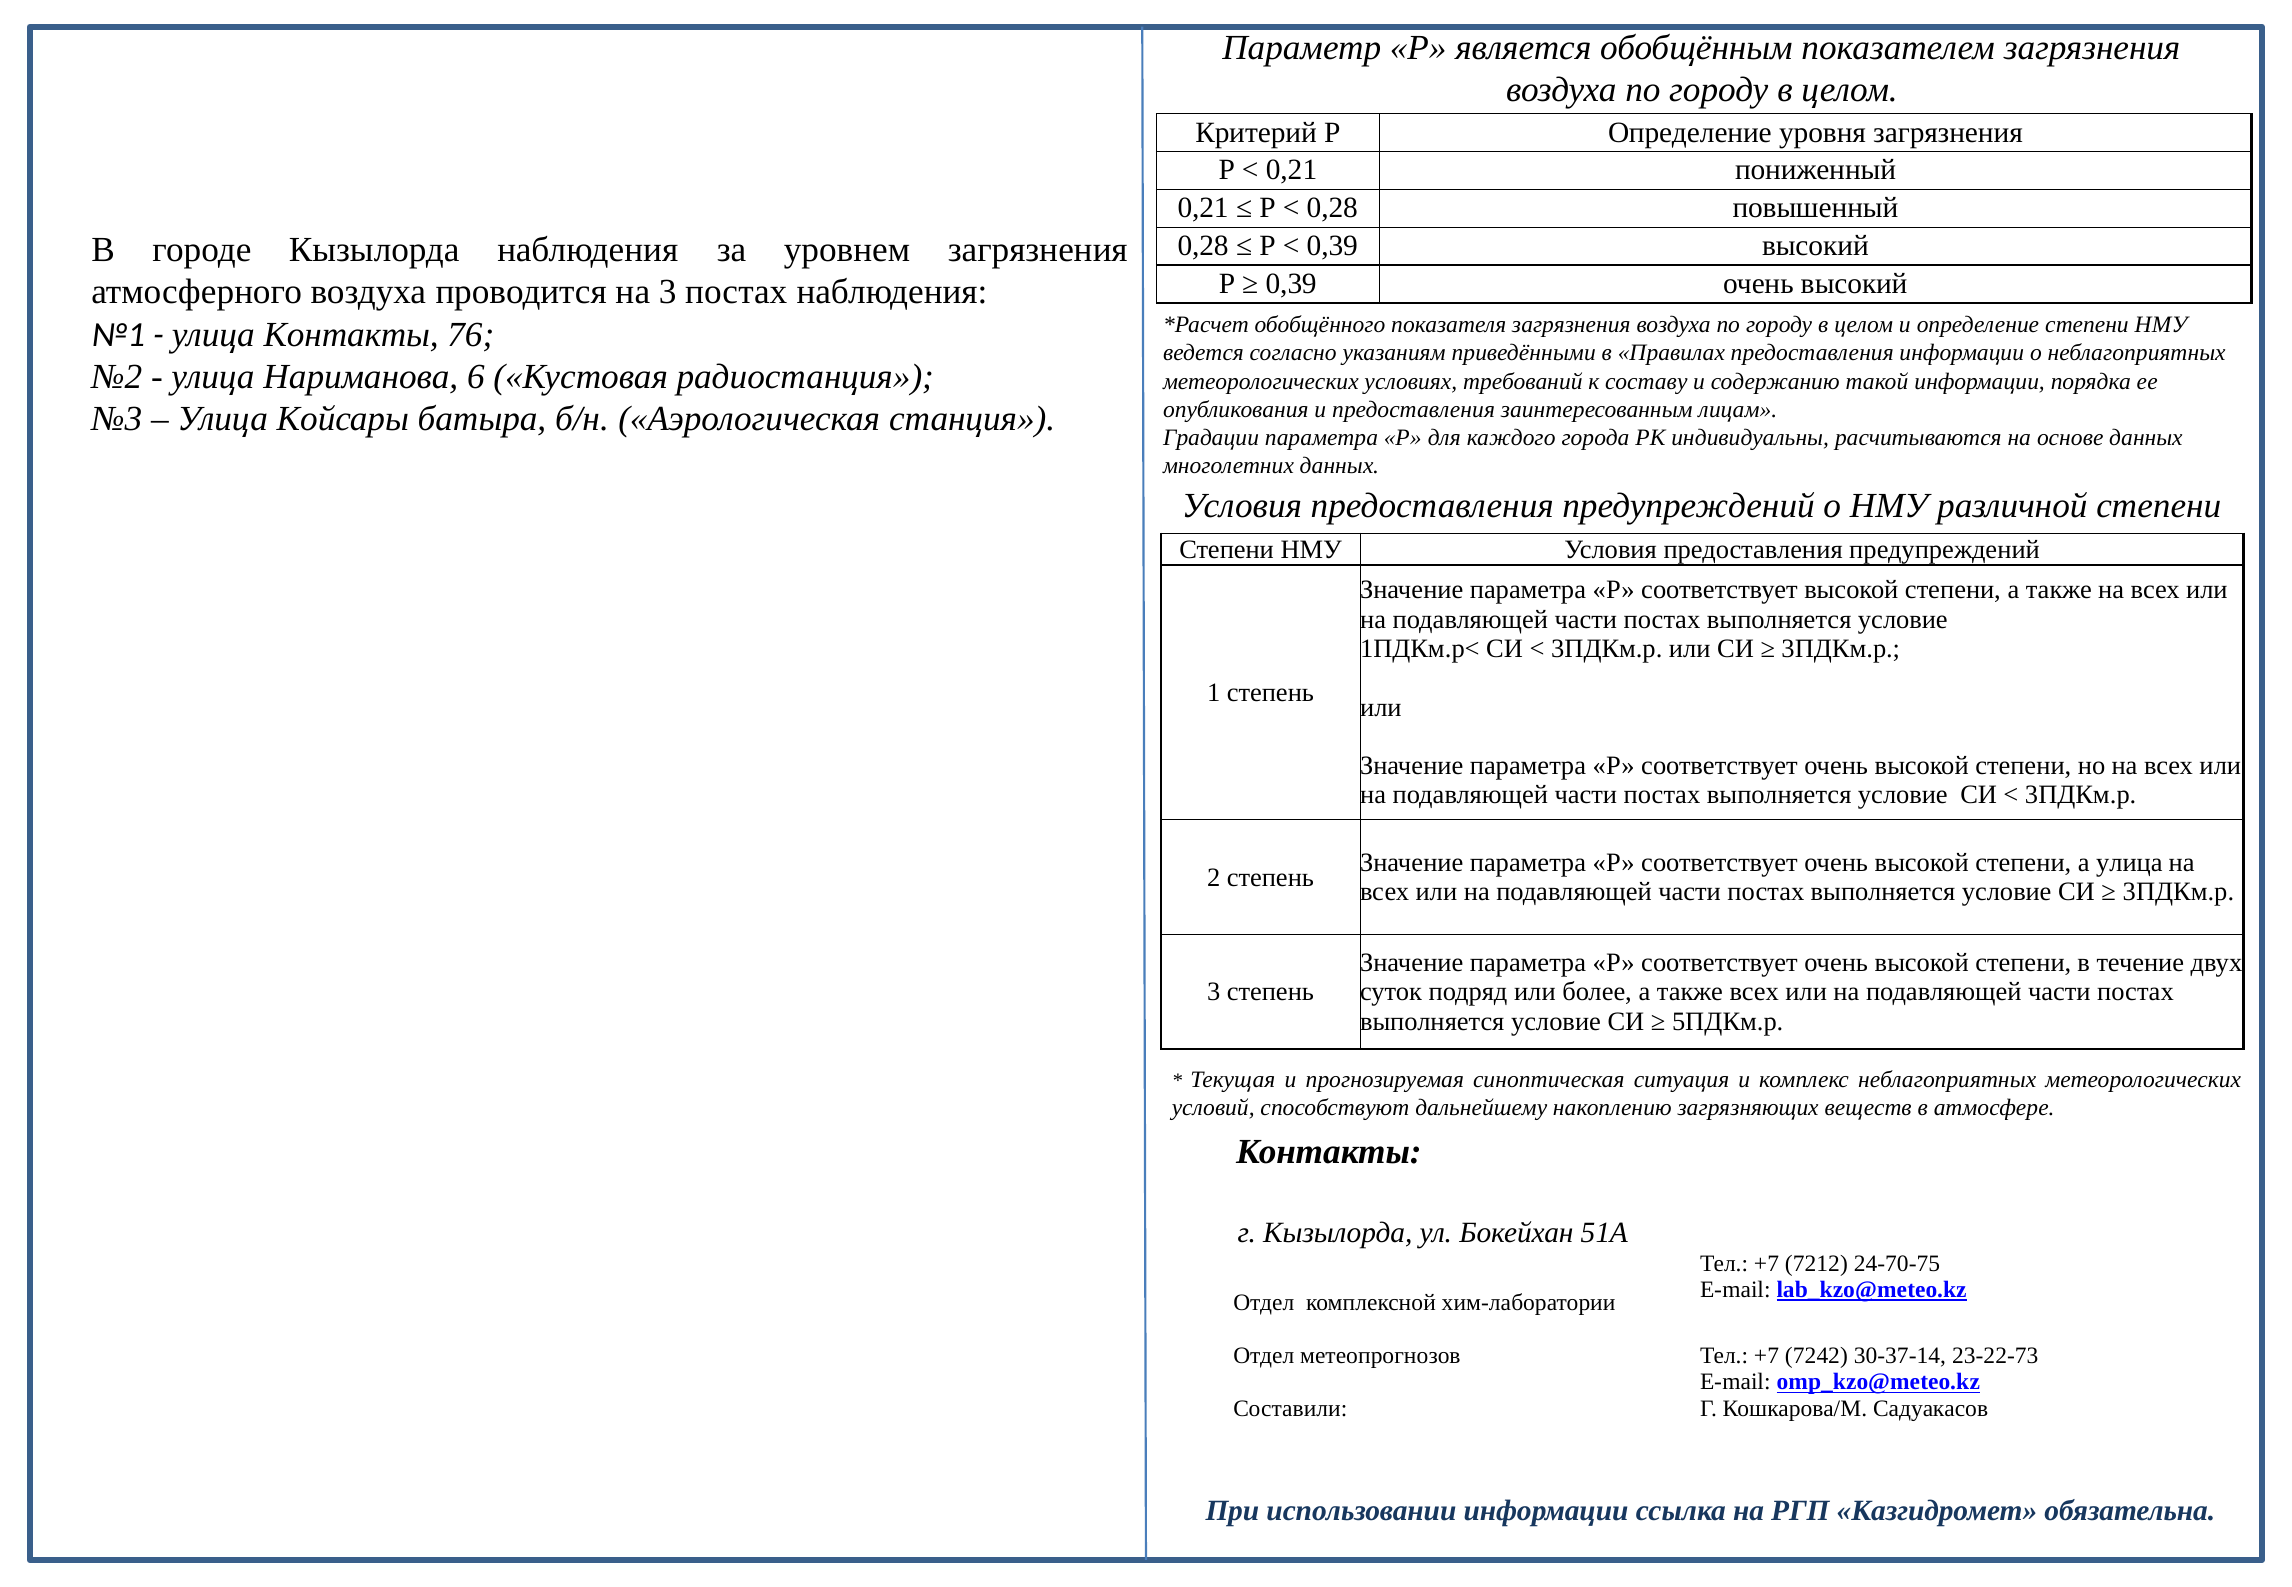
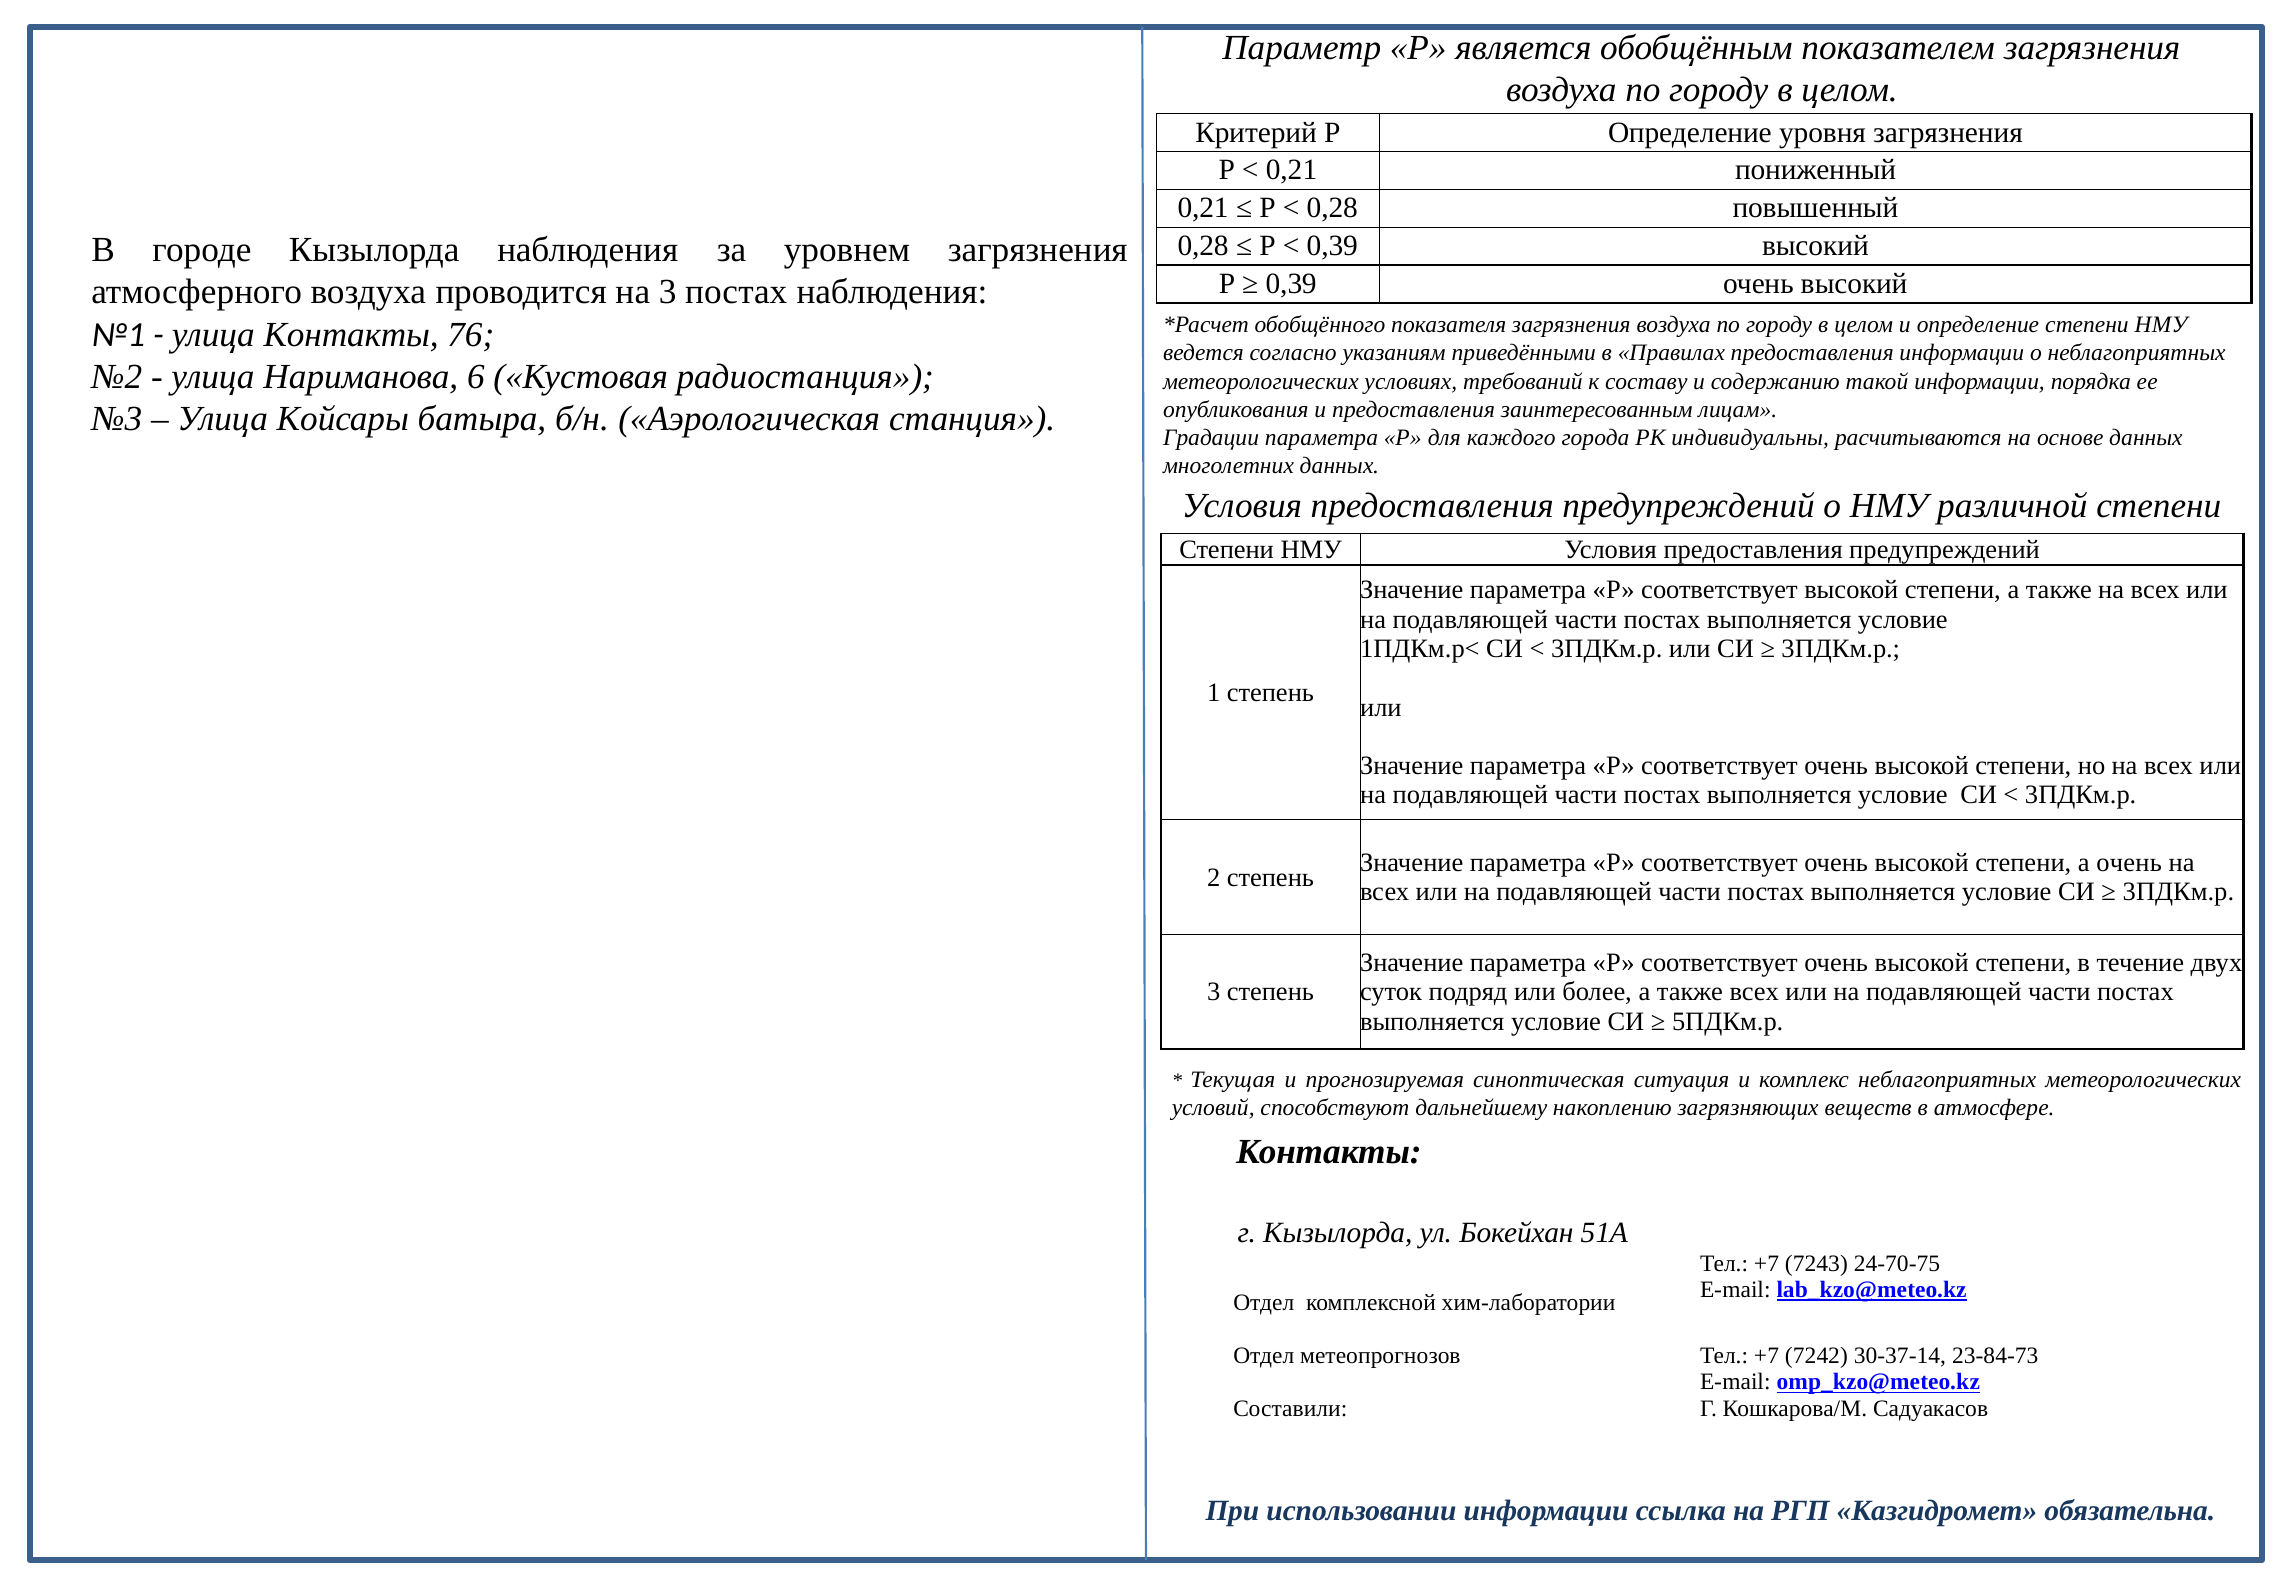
а улица: улица -> очень
7212: 7212 -> 7243
23-22-73: 23-22-73 -> 23-84-73
